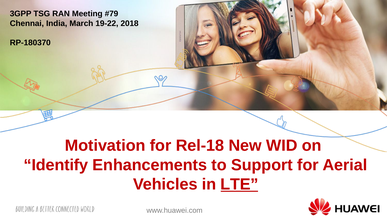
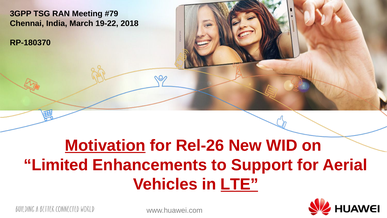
Motivation underline: none -> present
Rel-18: Rel-18 -> Rel-26
Identify: Identify -> Limited
